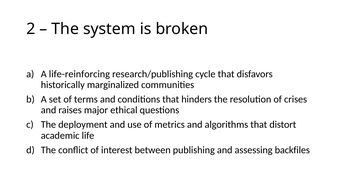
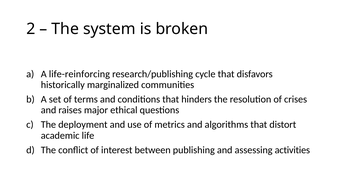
backfiles: backfiles -> activities
